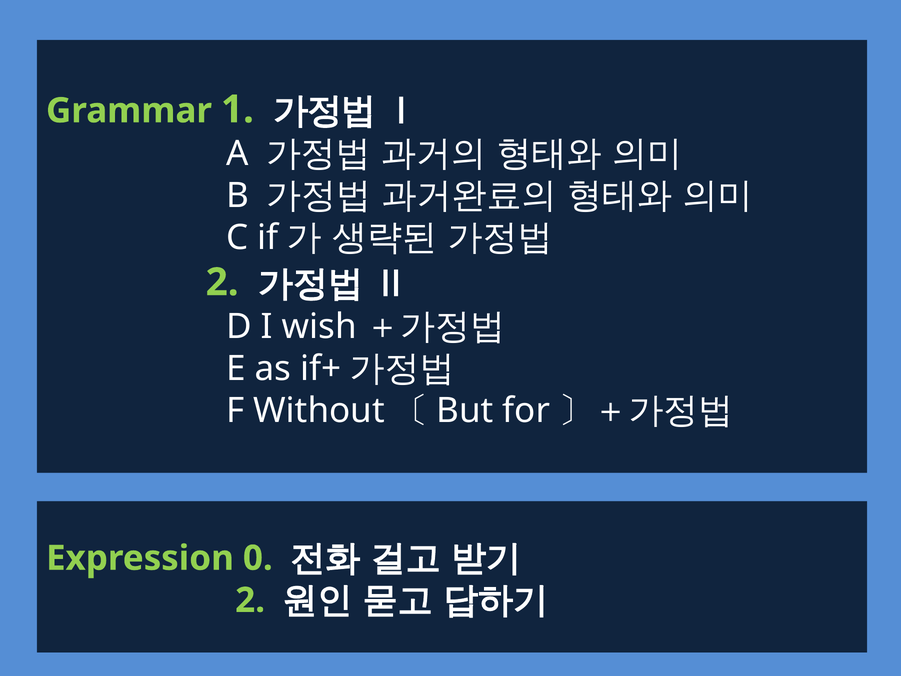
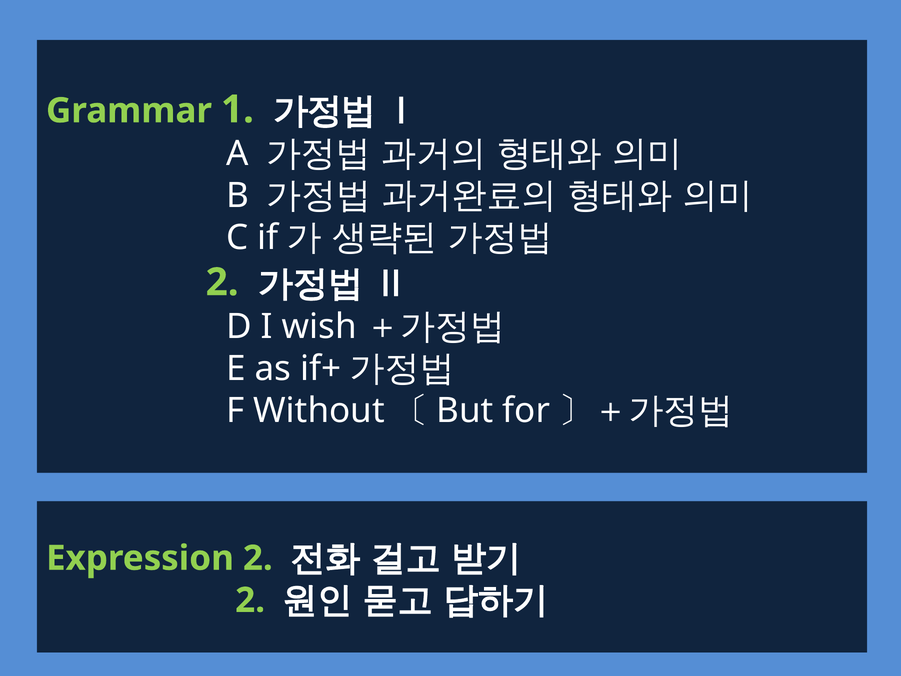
Expression 0: 0 -> 2
